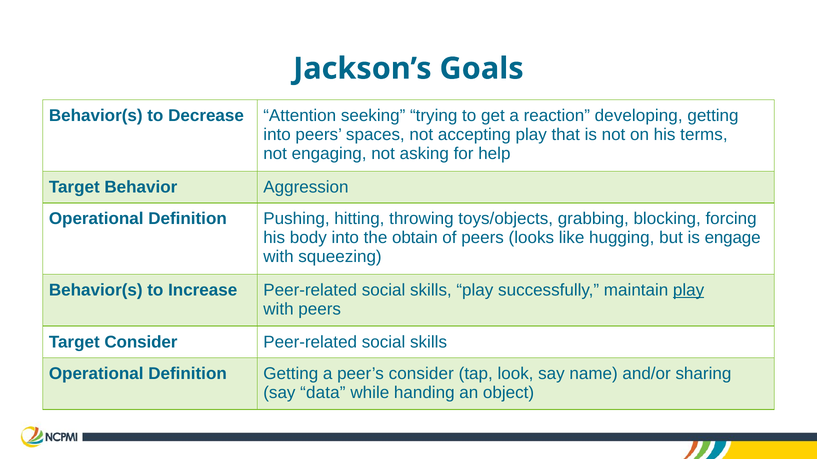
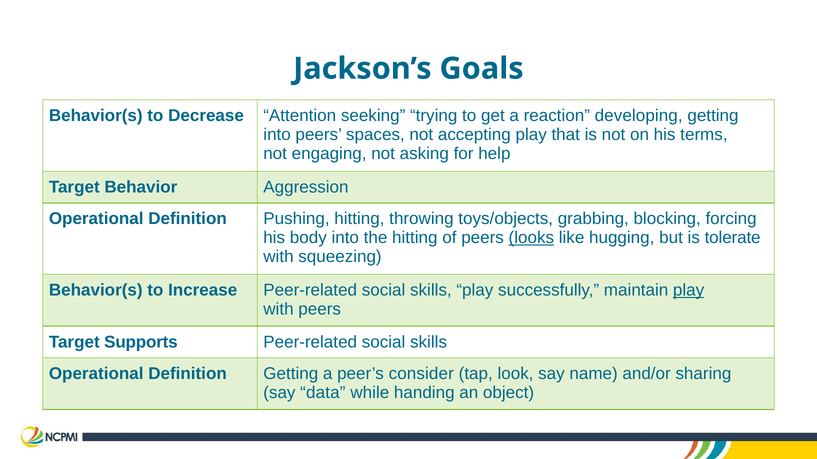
the obtain: obtain -> hitting
looks underline: none -> present
engage: engage -> tolerate
Target Consider: Consider -> Supports
